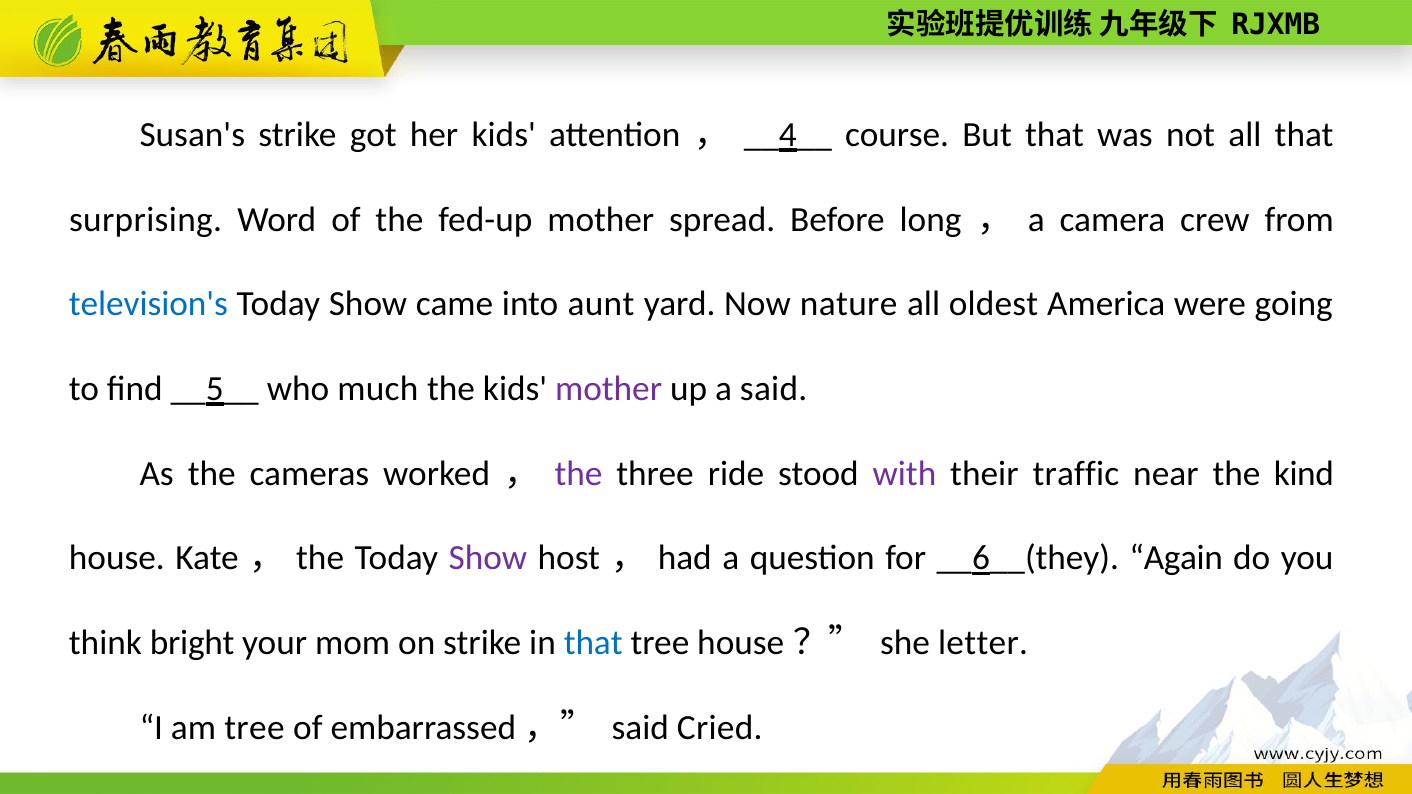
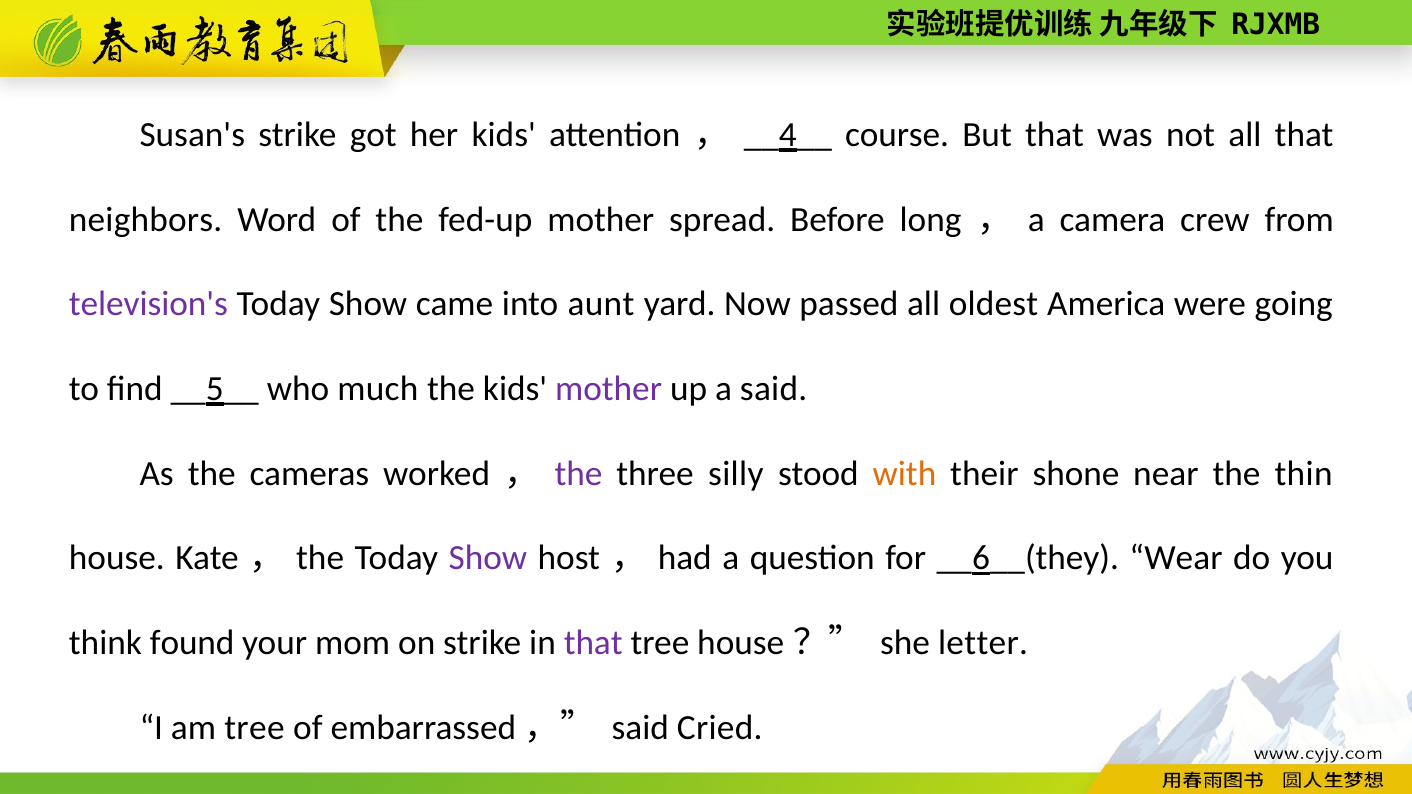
surprising: surprising -> neighbors
television's colour: blue -> purple
nature: nature -> passed
ride: ride -> silly
with colour: purple -> orange
traffic: traffic -> shone
kind: kind -> thin
Again: Again -> Wear
bright: bright -> found
that at (593, 643) colour: blue -> purple
